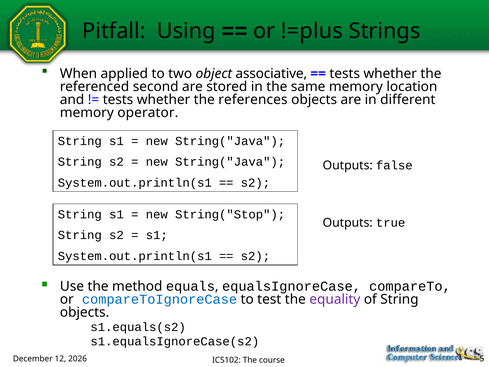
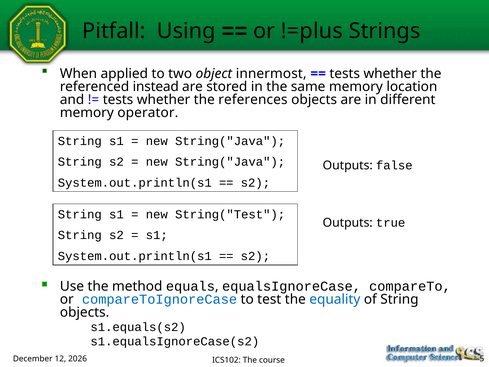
associative: associative -> innermost
second: second -> instead
String("Stop: String("Stop -> String("Test
equality colour: purple -> blue
